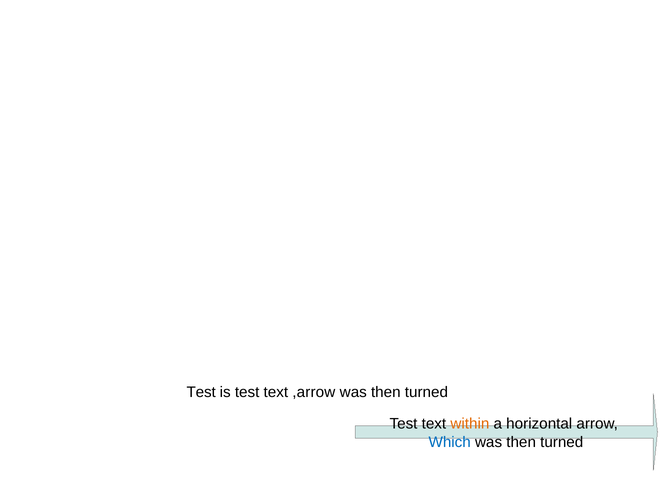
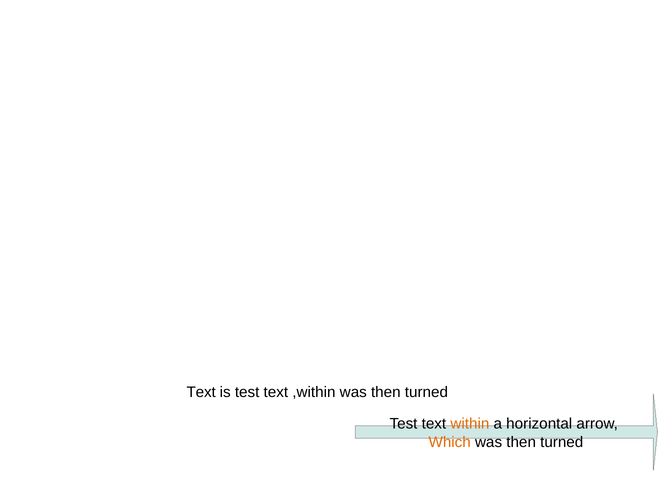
Test at (201, 392): Test -> Text
,arrow: ,arrow -> ,within
Which colour: blue -> orange
